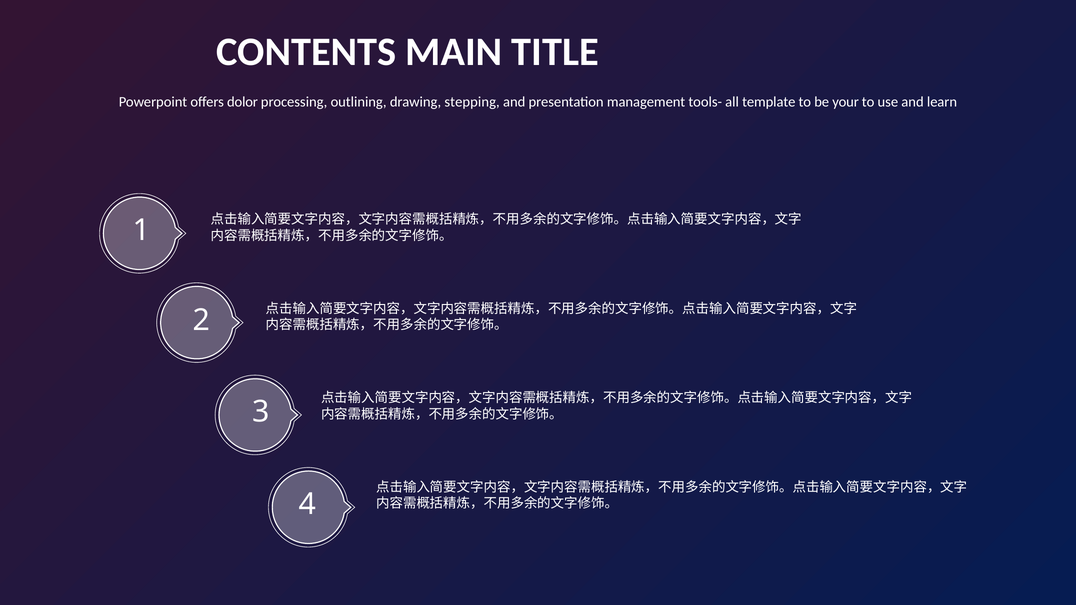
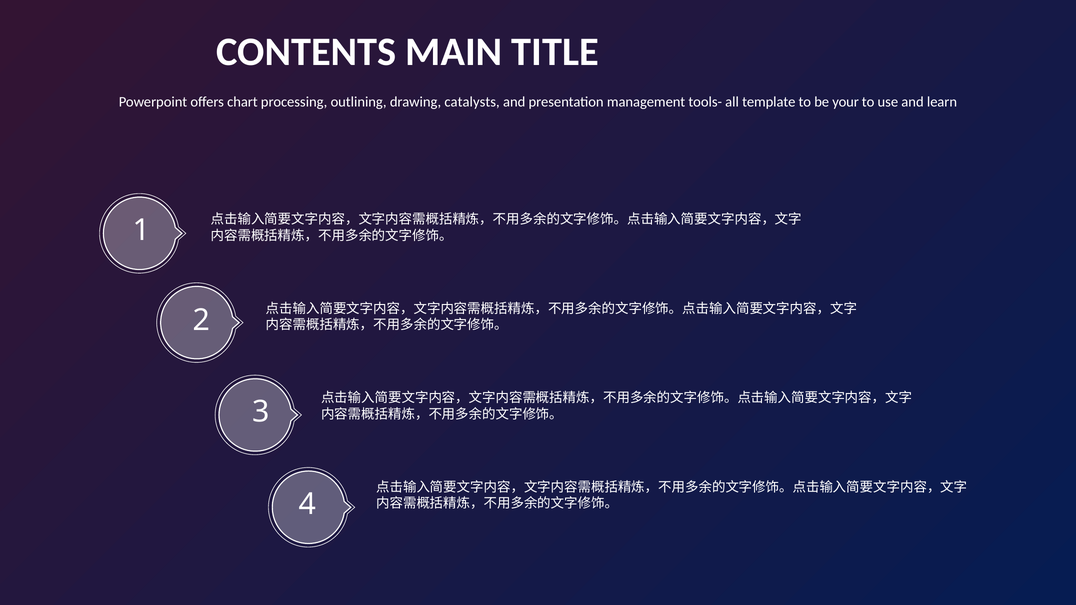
dolor: dolor -> chart
stepping: stepping -> catalysts
